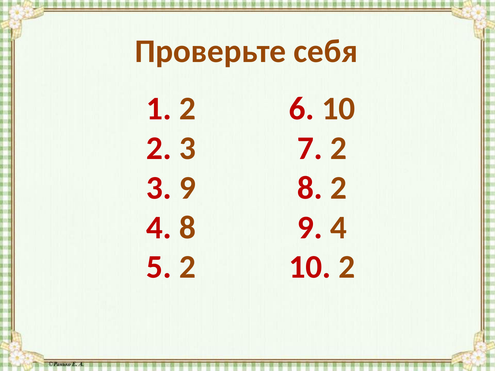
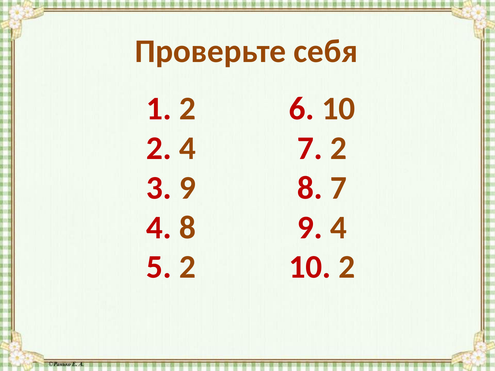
2 3: 3 -> 4
8 2: 2 -> 7
